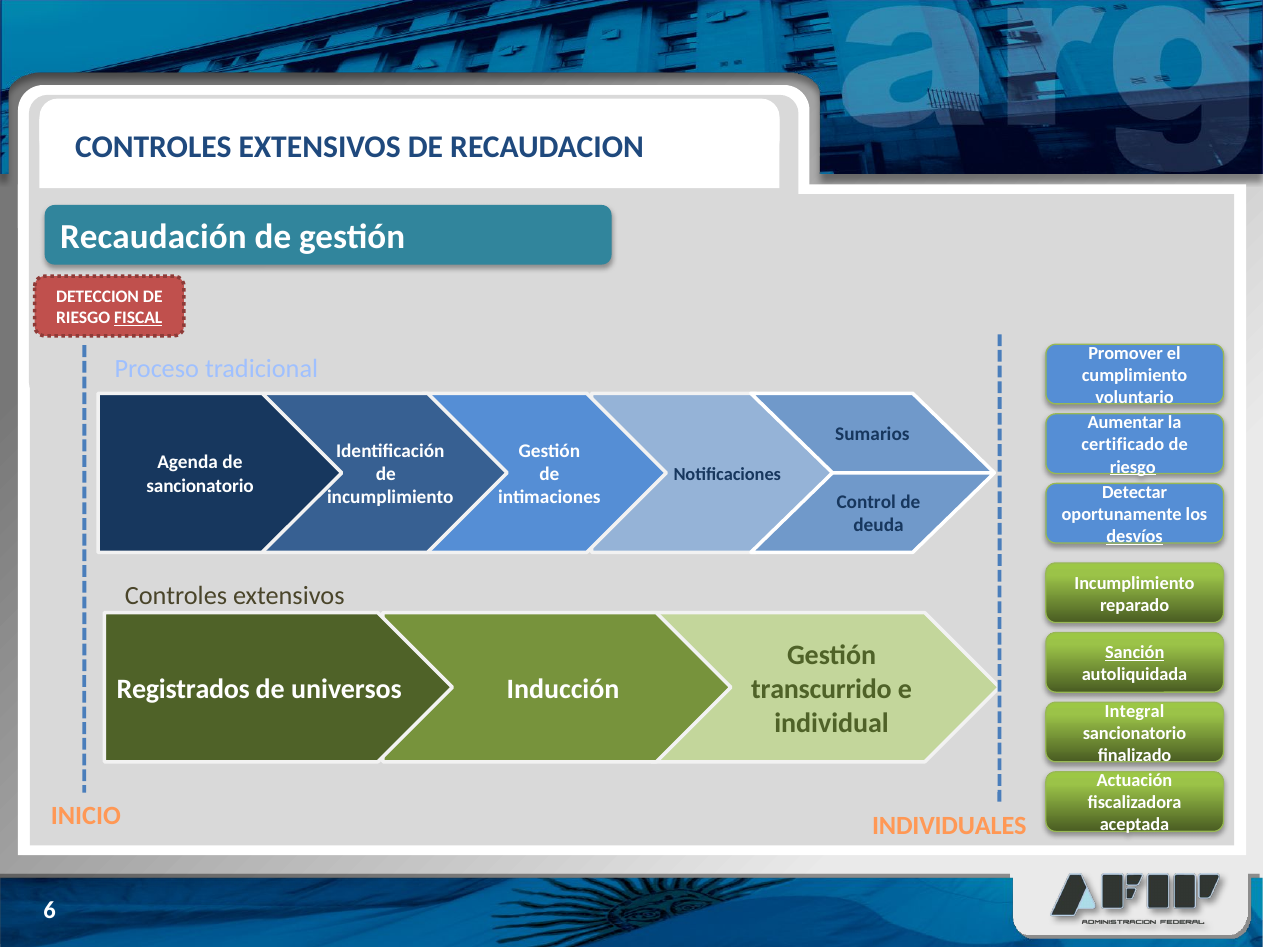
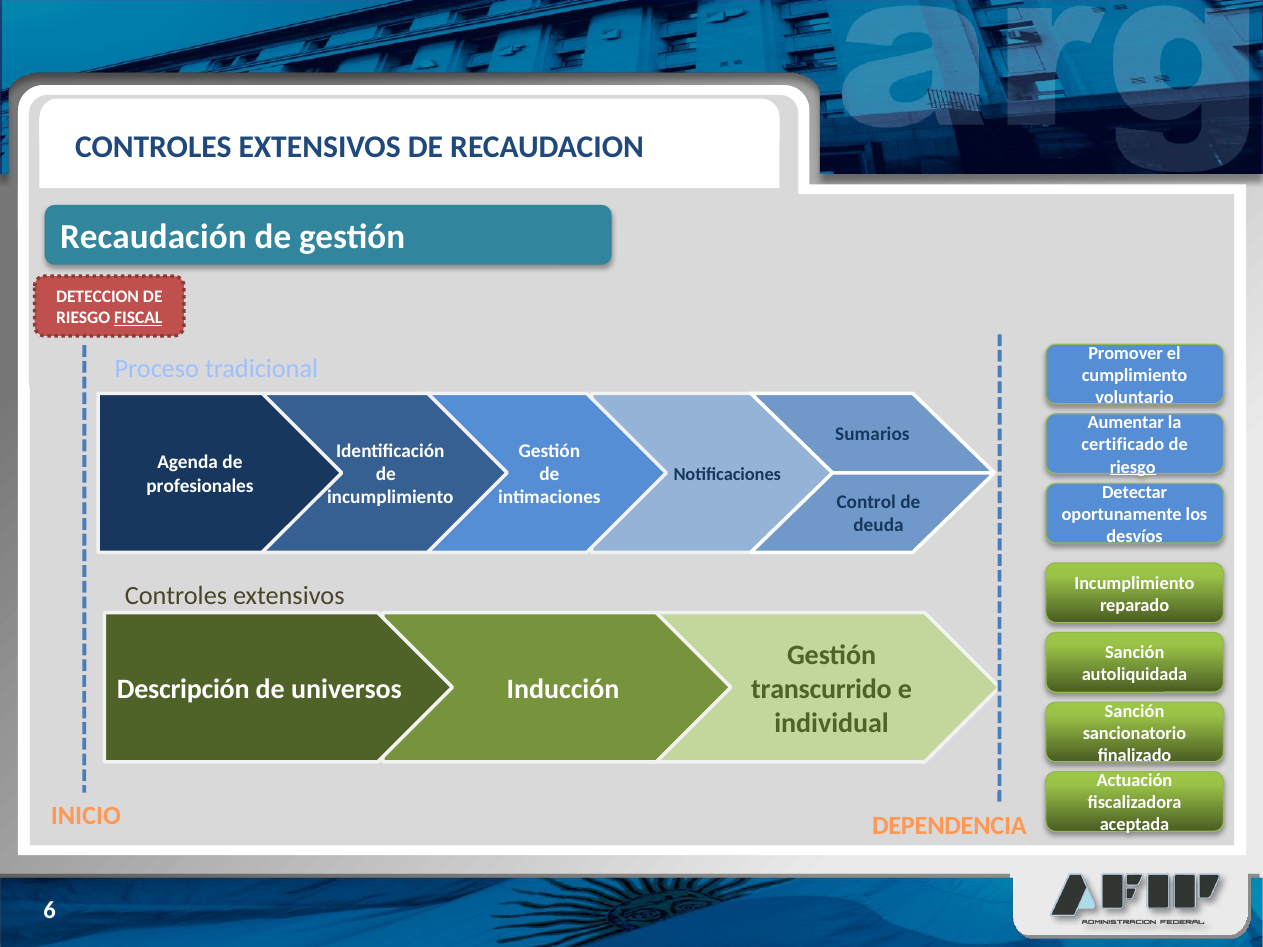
sancionatorio at (200, 486): sancionatorio -> profesionales
desvíos underline: present -> none
Sanción at (1135, 653) underline: present -> none
Registrados: Registrados -> Descripción
Integral at (1135, 711): Integral -> Sanción
INDIVIDUALES: INDIVIDUALES -> DEPENDENCIA
